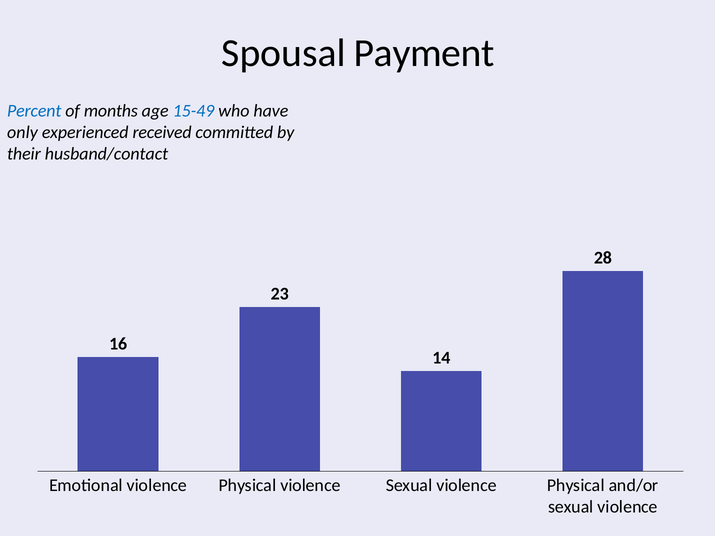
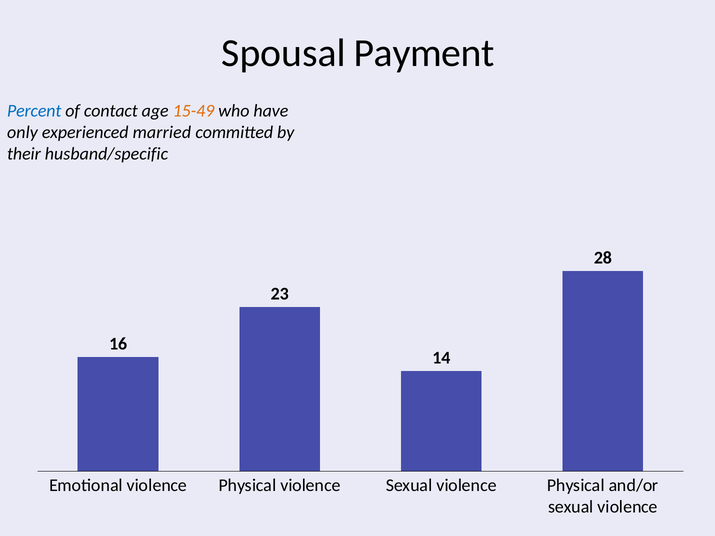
months: months -> contact
15-49 colour: blue -> orange
received: received -> married
husband/contact: husband/contact -> husband/specific
